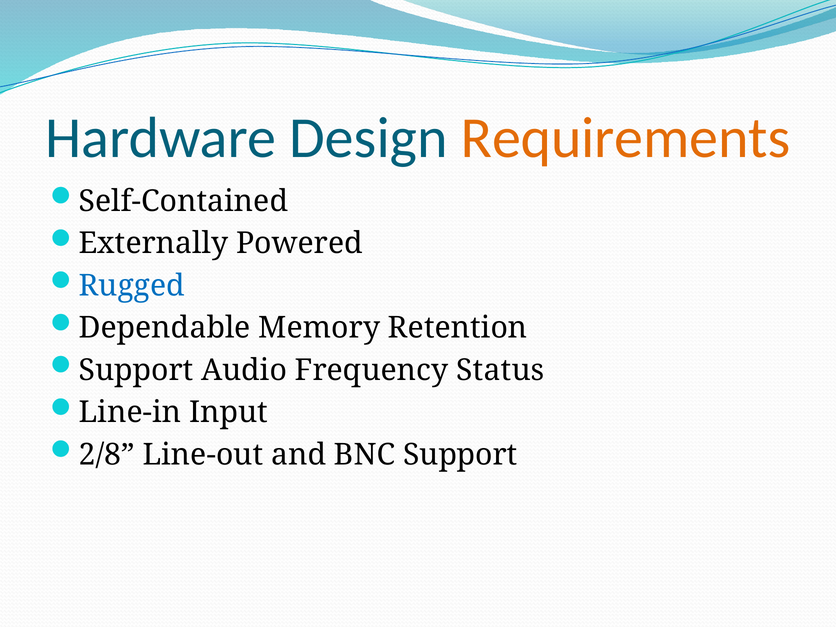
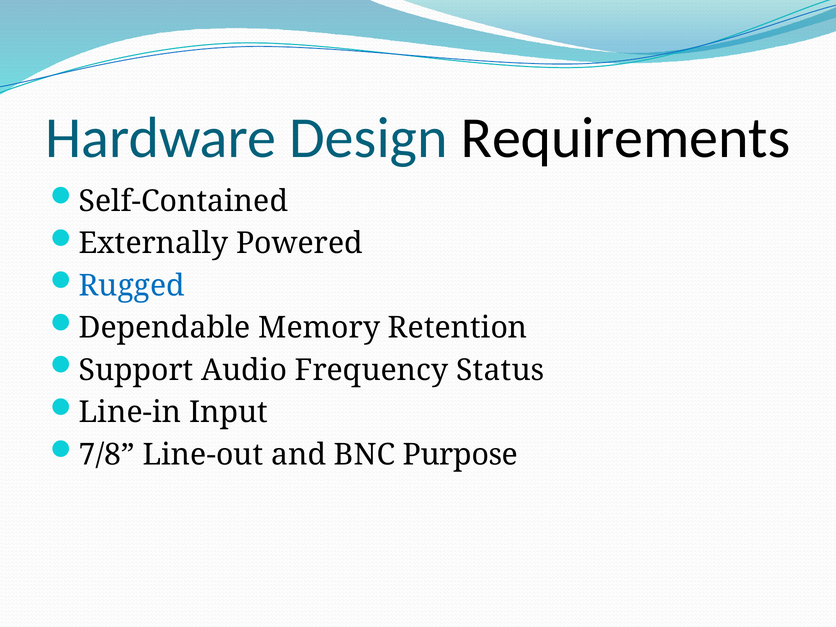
Requirements colour: orange -> black
2/8: 2/8 -> 7/8
BNC Support: Support -> Purpose
